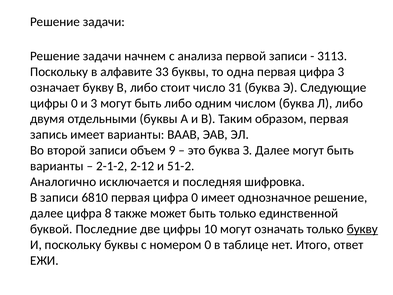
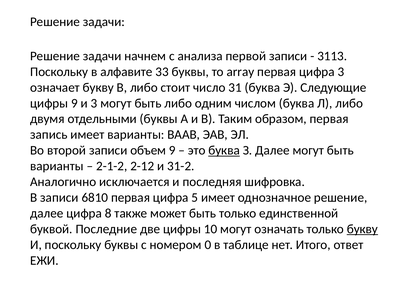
одна: одна -> array
цифры 0: 0 -> 9
буква at (224, 150) underline: none -> present
51-2: 51-2 -> 31-2
цифра 0: 0 -> 5
